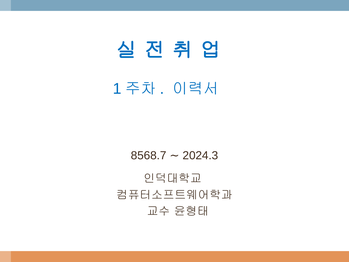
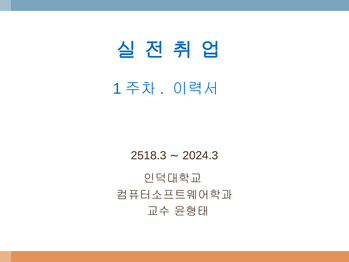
8568.7: 8568.7 -> 2518.3
